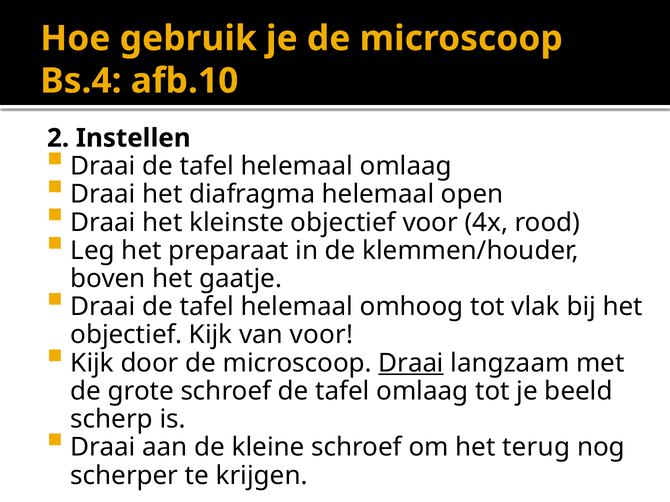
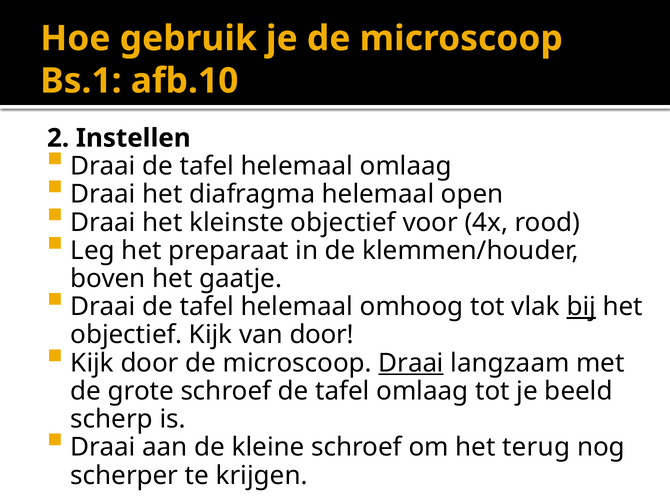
Bs.4: Bs.4 -> Bs.1
bij underline: none -> present
van voor: voor -> door
